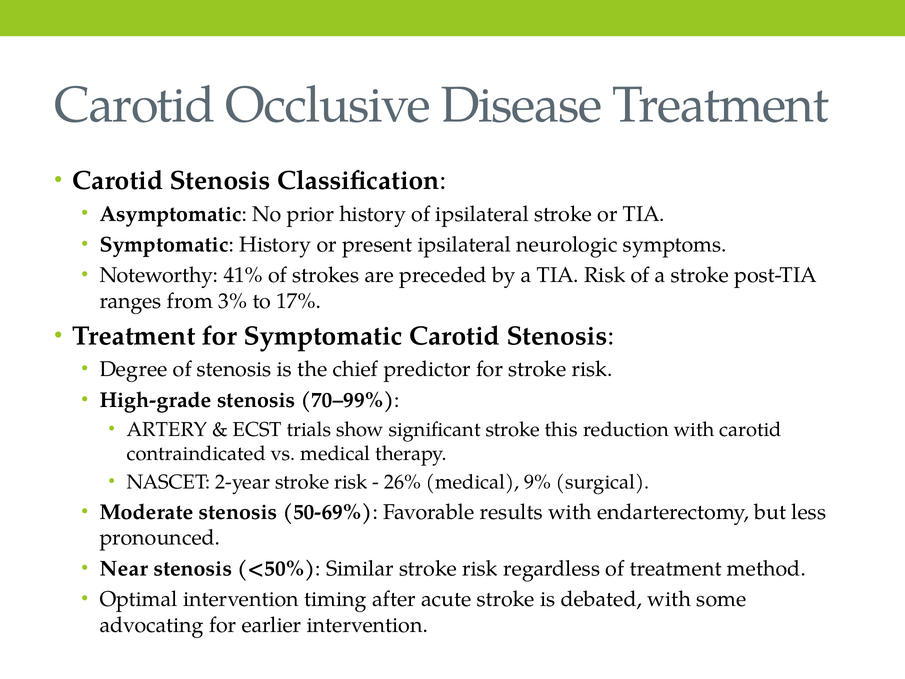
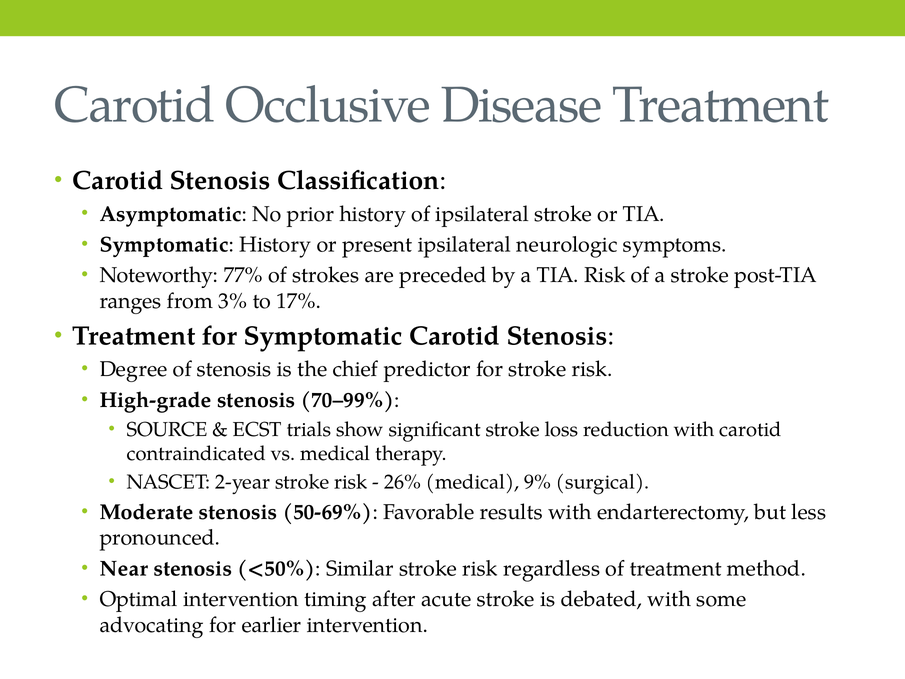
41%: 41% -> 77%
ARTERY: ARTERY -> SOURCE
this: this -> loss
